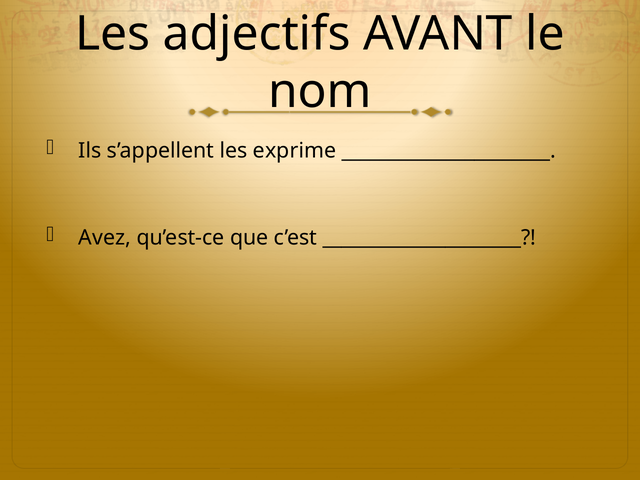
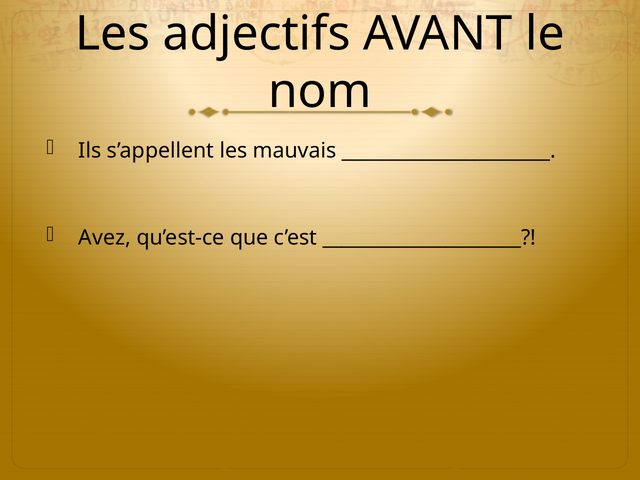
exprime: exprime -> mauvais
